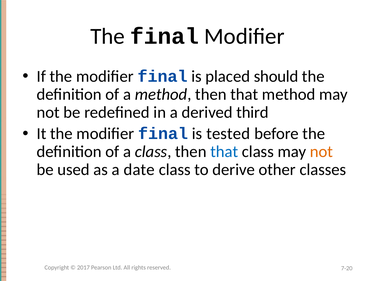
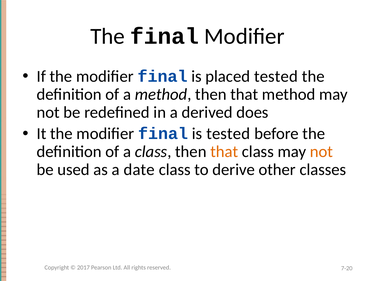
placed should: should -> tested
third: third -> does
that at (224, 152) colour: blue -> orange
